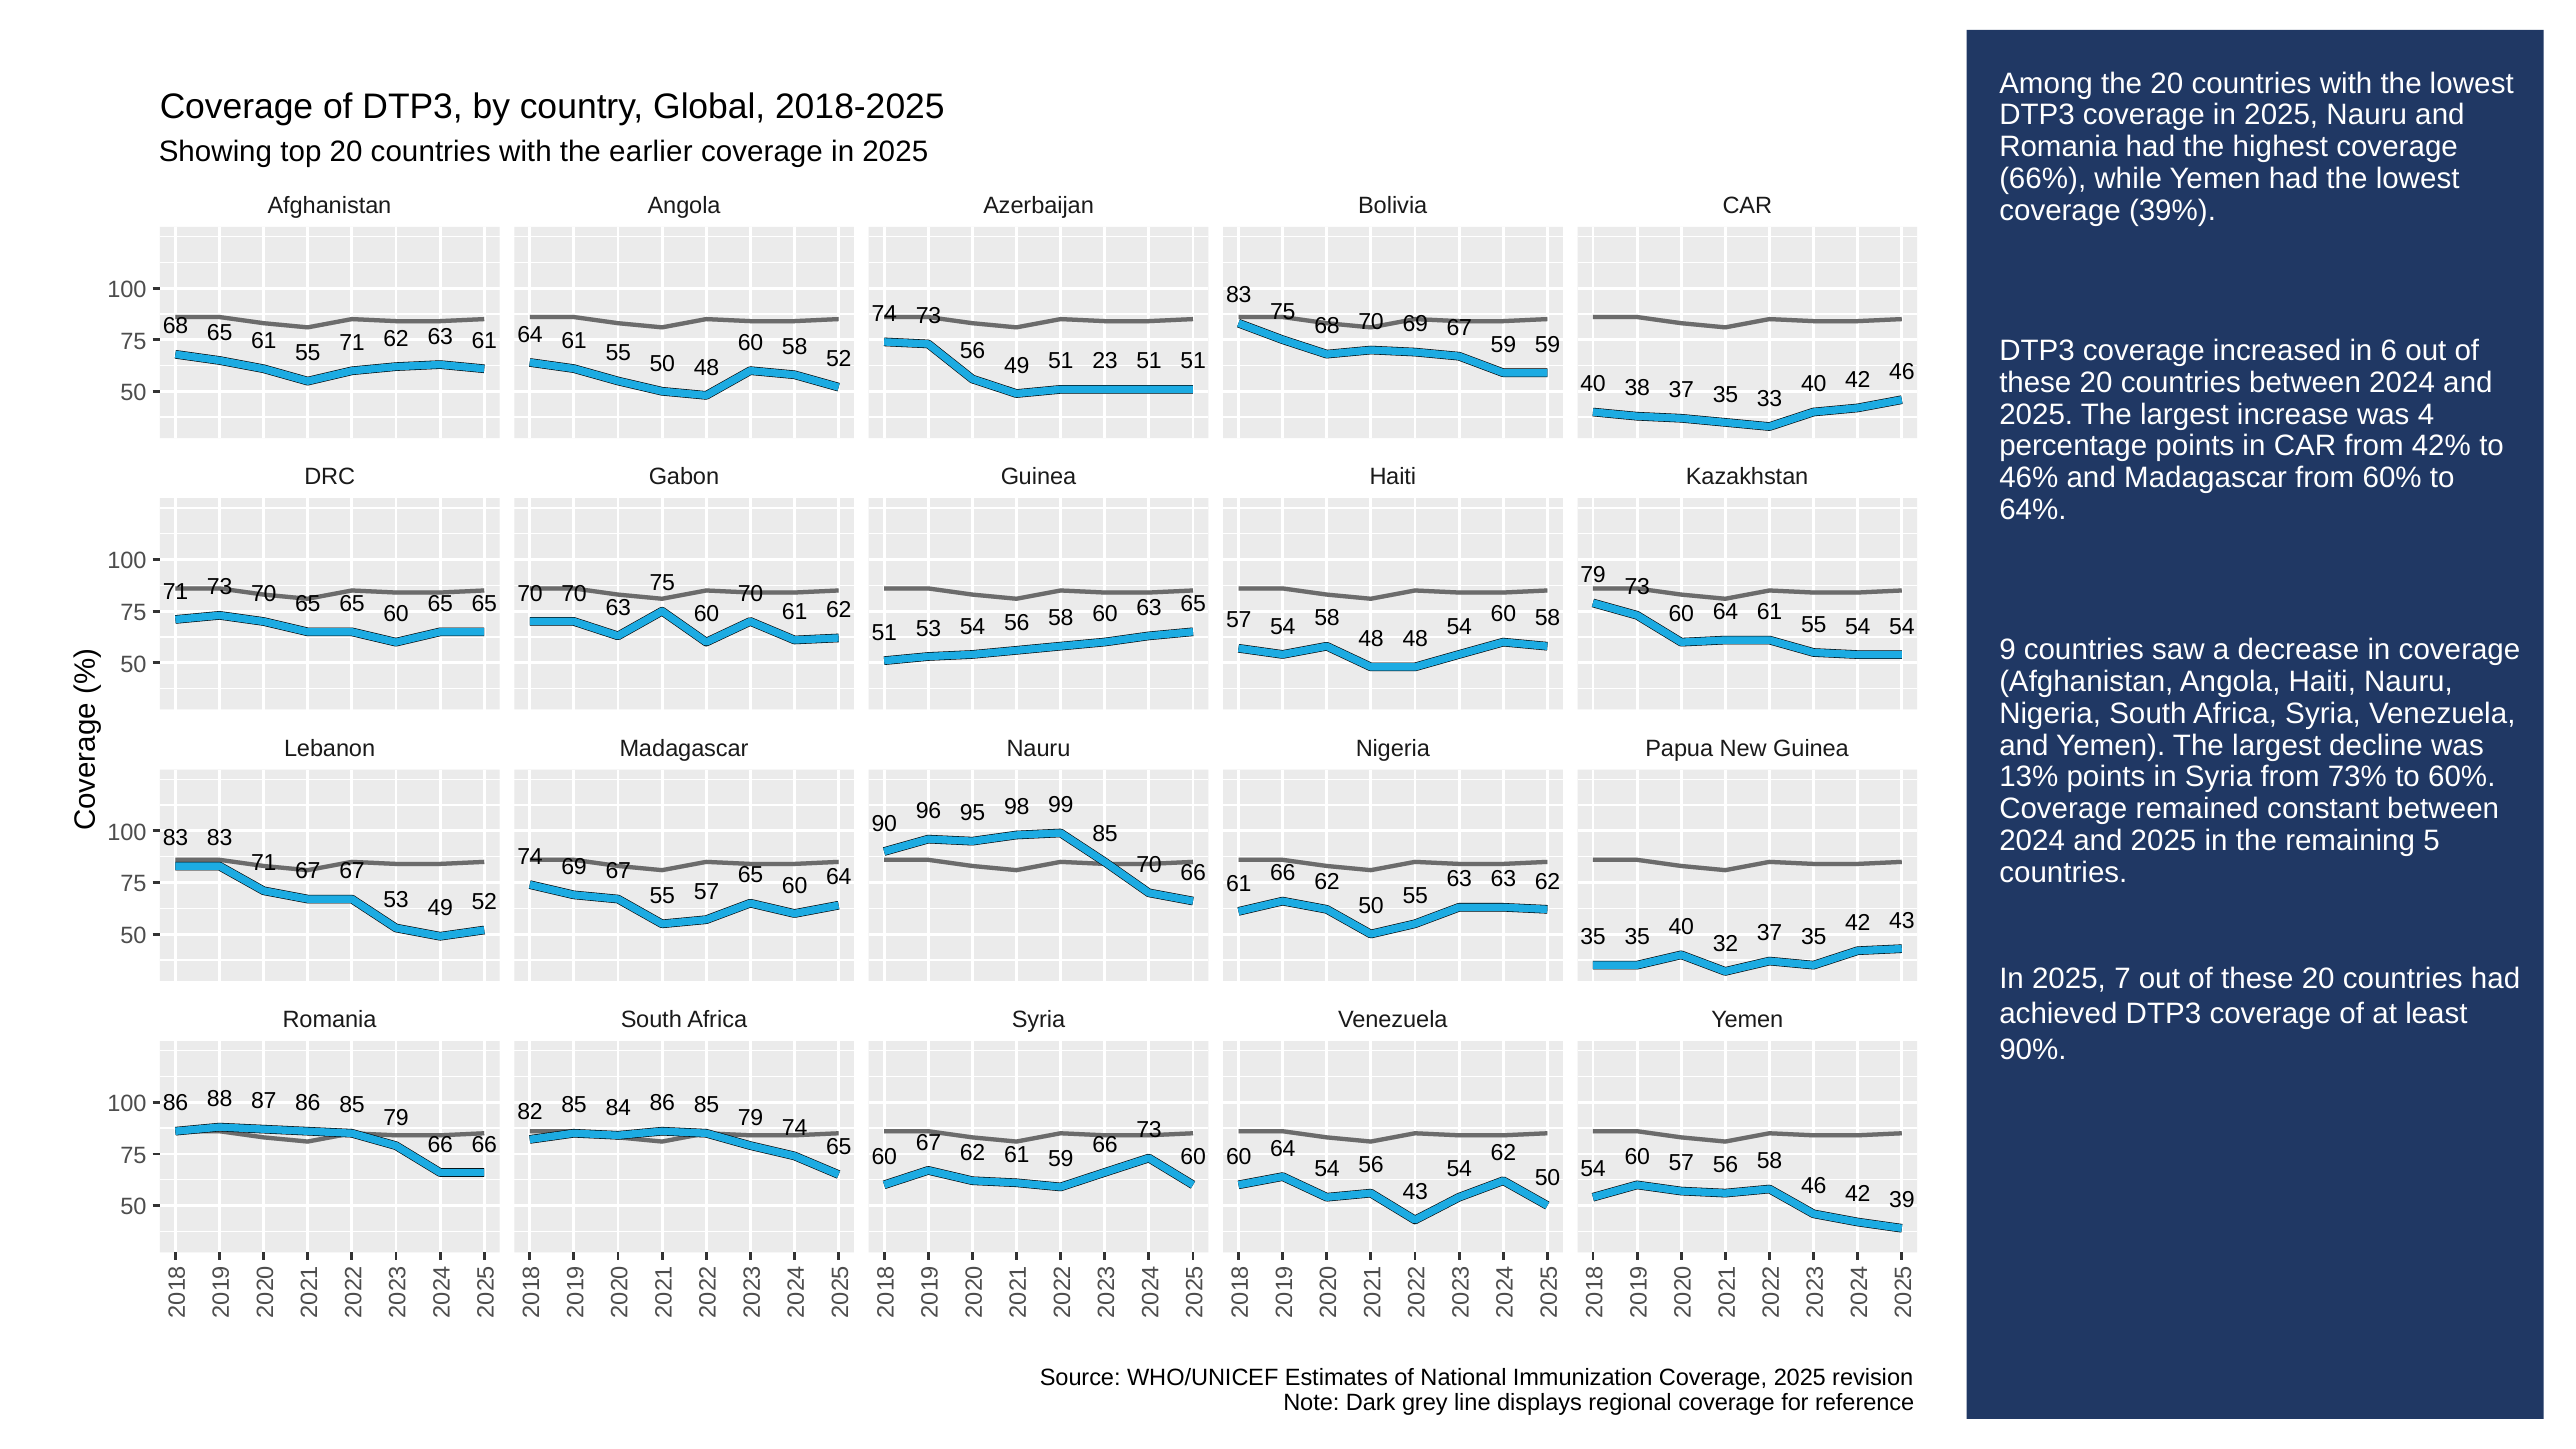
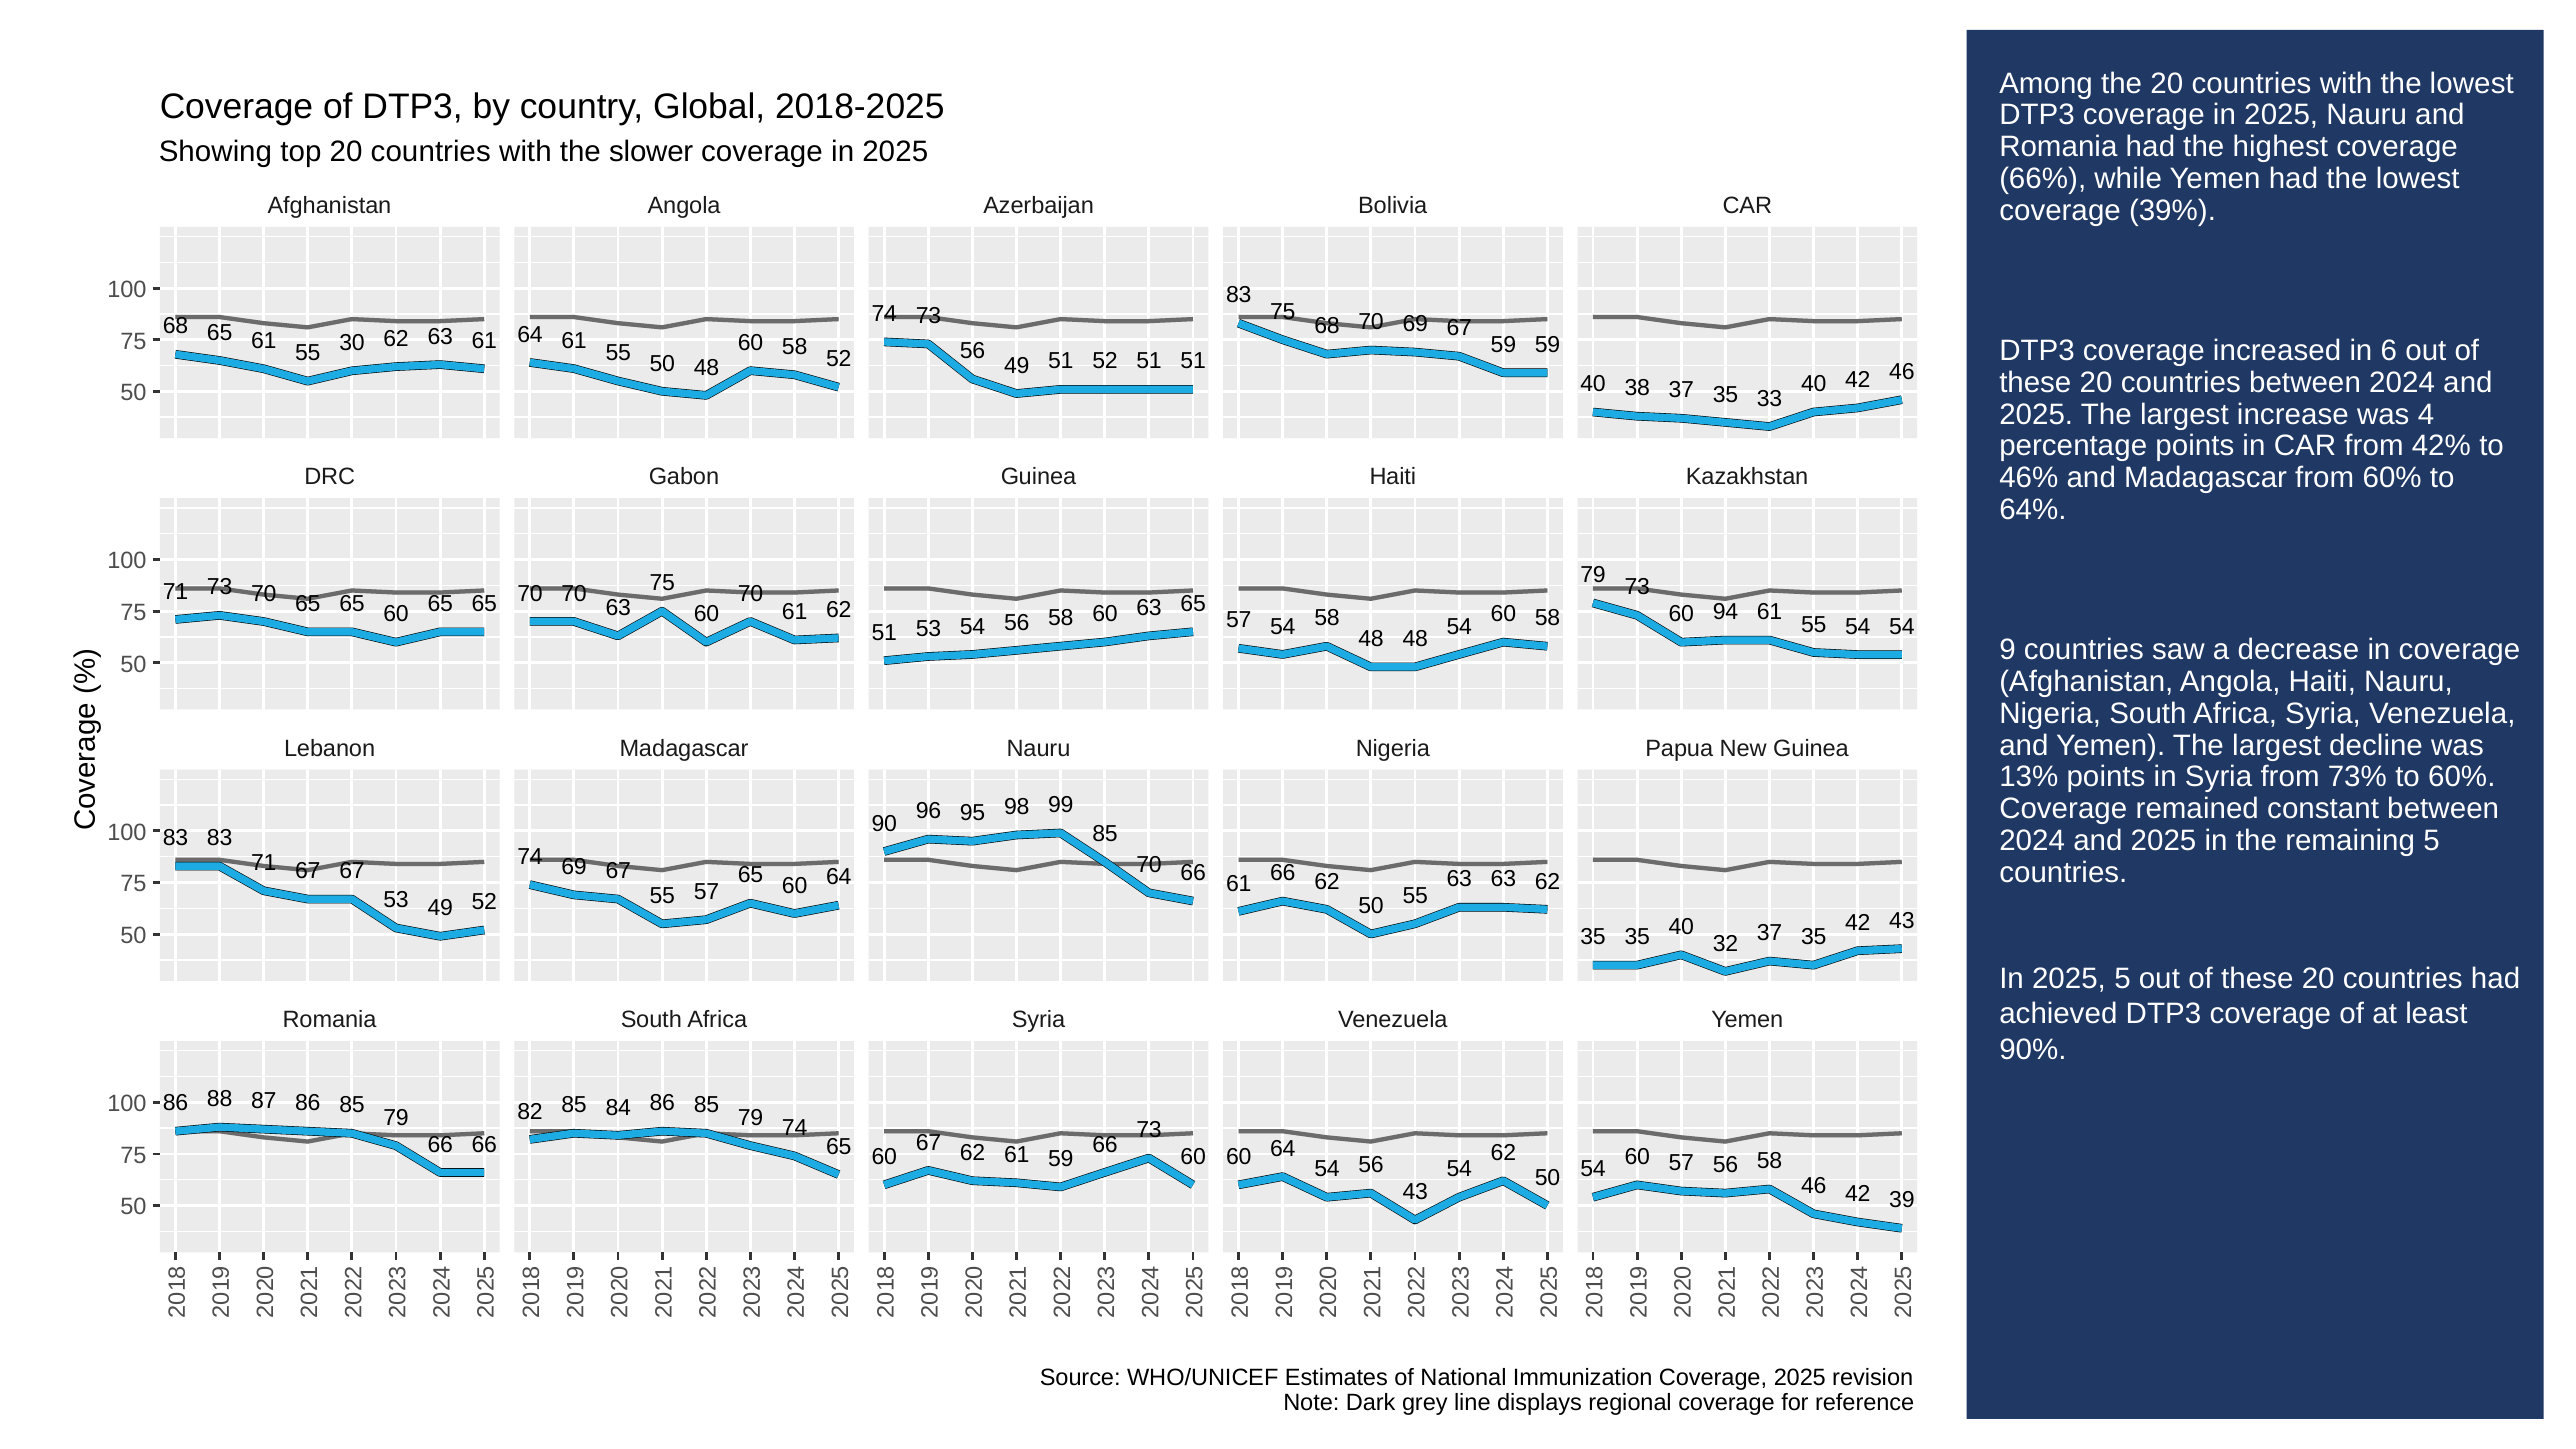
earlier: earlier -> slower
55 71: 71 -> 30
51 23: 23 -> 52
64 at (1726, 612): 64 -> 94
2025 7: 7 -> 5
